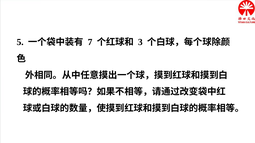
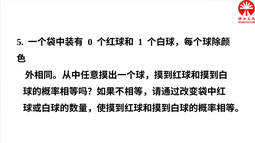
7: 7 -> 0
3: 3 -> 1
